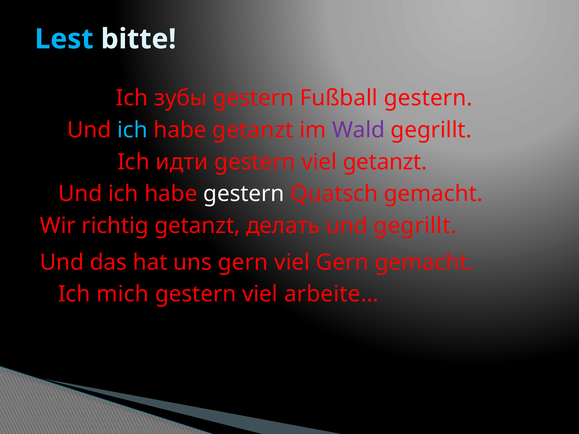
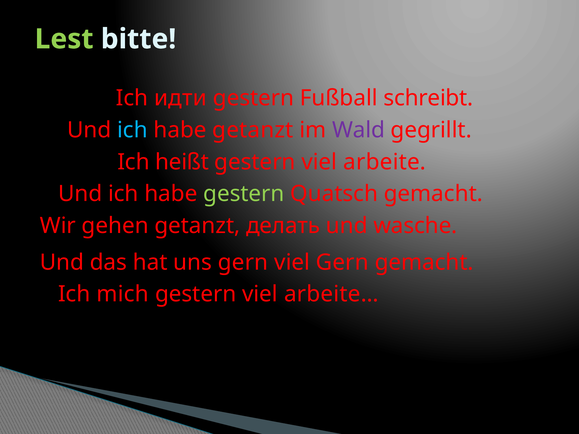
Lest colour: light blue -> light green
зубы: зубы -> идти
Fußball gestern: gestern -> schreibt
идти: идти -> heißt
viel getanzt: getanzt -> arbeite
gestern at (244, 194) colour: white -> light green
richtig: richtig -> gehen
und gegrillt: gegrillt -> wasche
